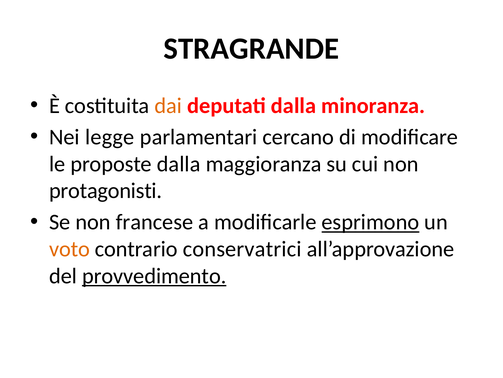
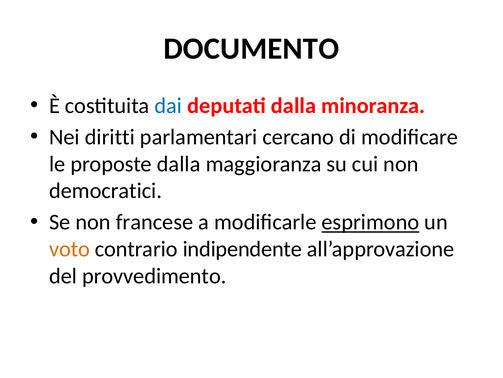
STRAGRANDE: STRAGRANDE -> DOCUMENTO
dai colour: orange -> blue
legge: legge -> diritti
protagonisti: protagonisti -> democratici
conservatrici: conservatrici -> indipendente
provvedimento underline: present -> none
